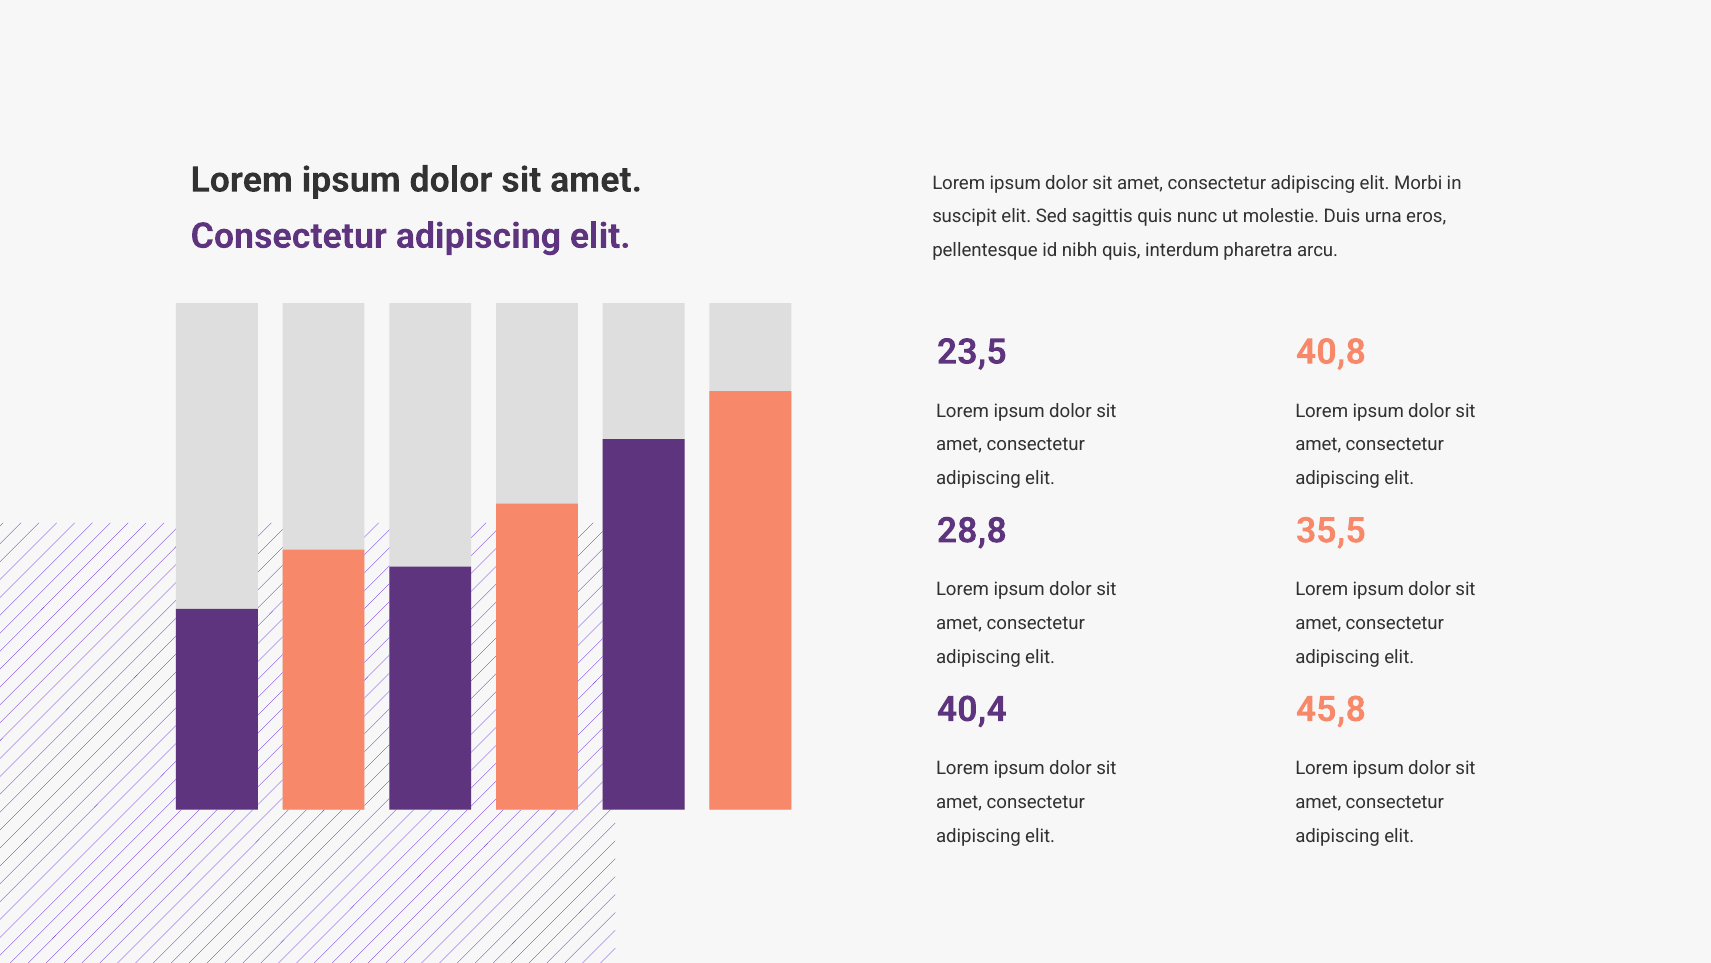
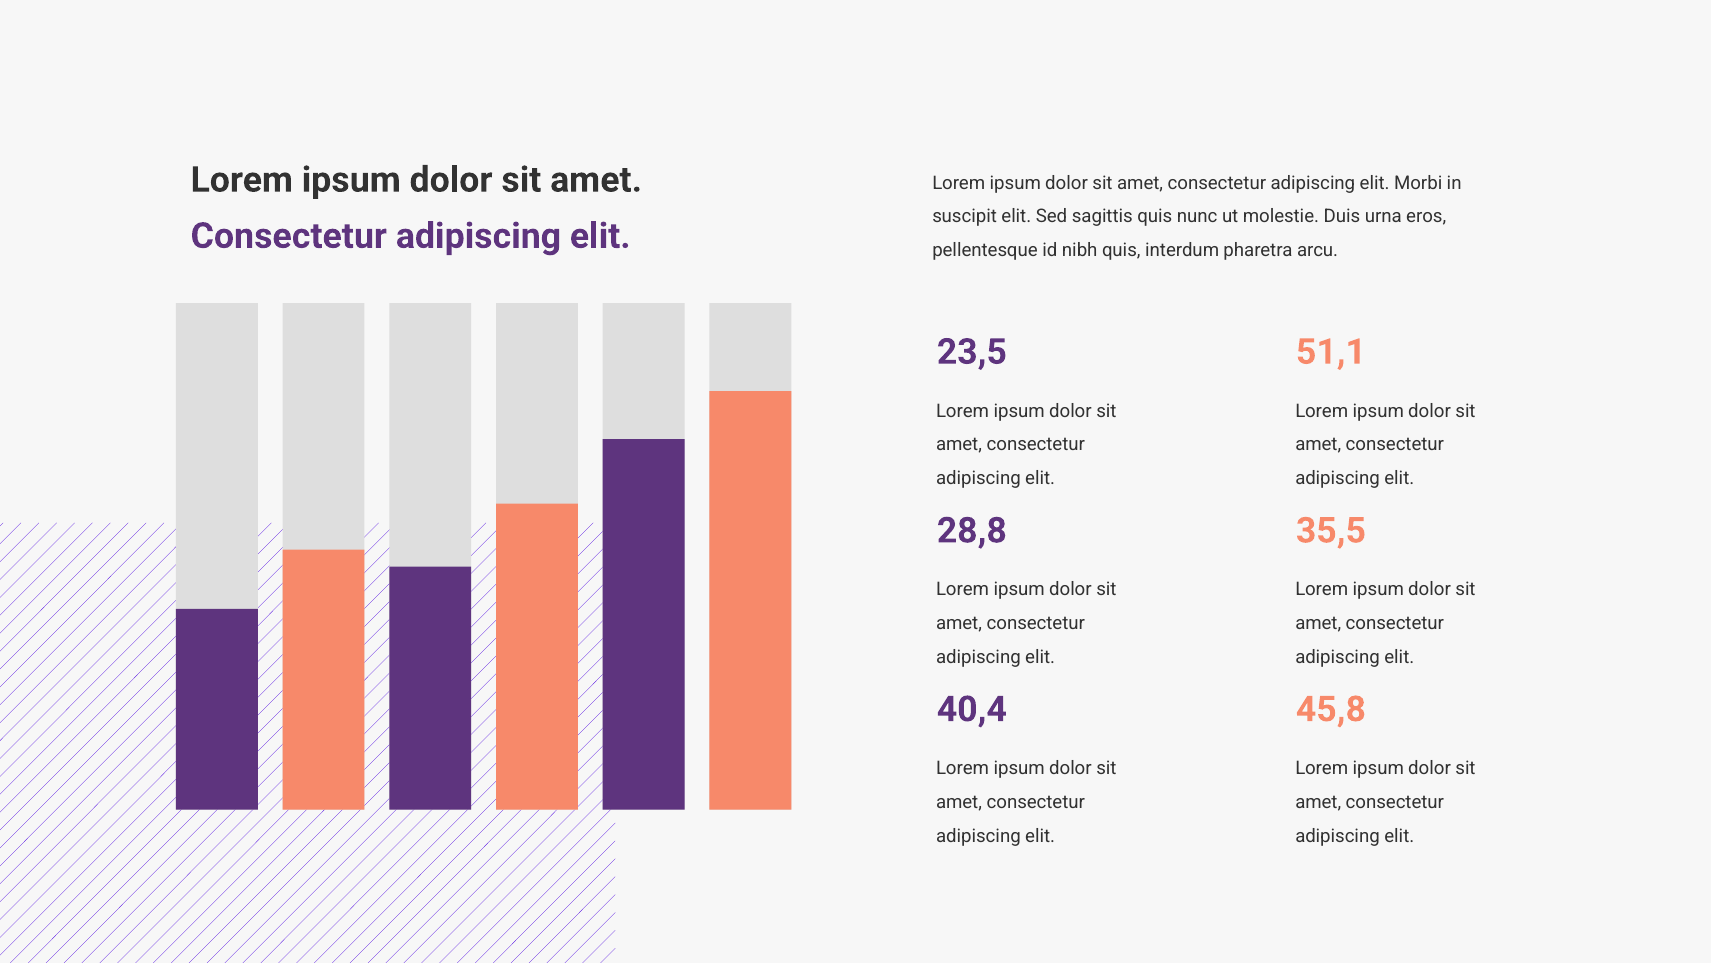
40,8: 40,8 -> 51,1
